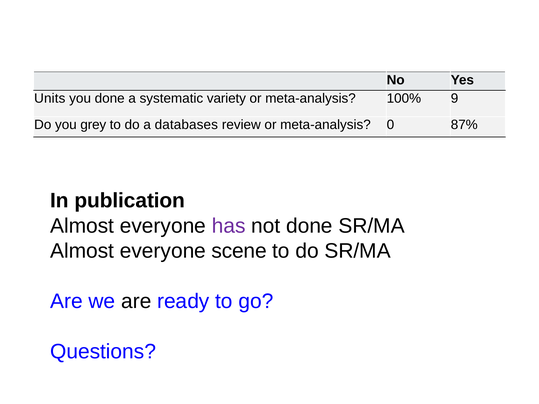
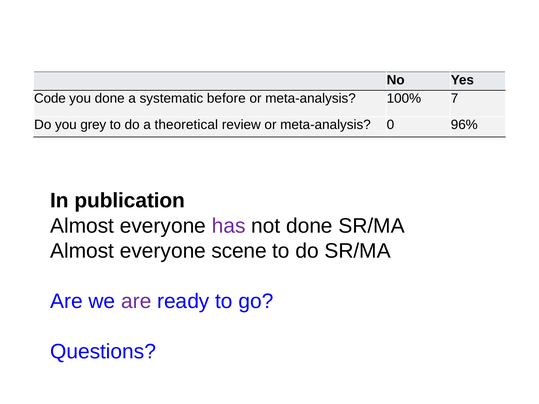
Units: Units -> Code
variety: variety -> before
9: 9 -> 7
databases: databases -> theoretical
87%: 87% -> 96%
are at (136, 301) colour: black -> purple
